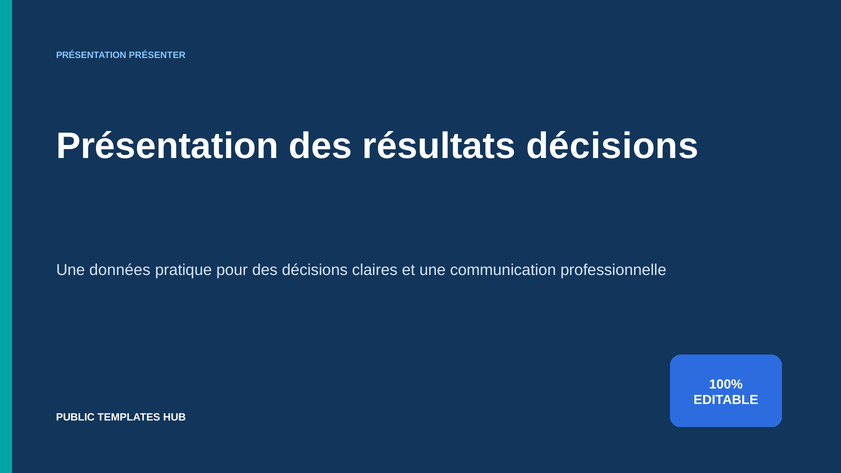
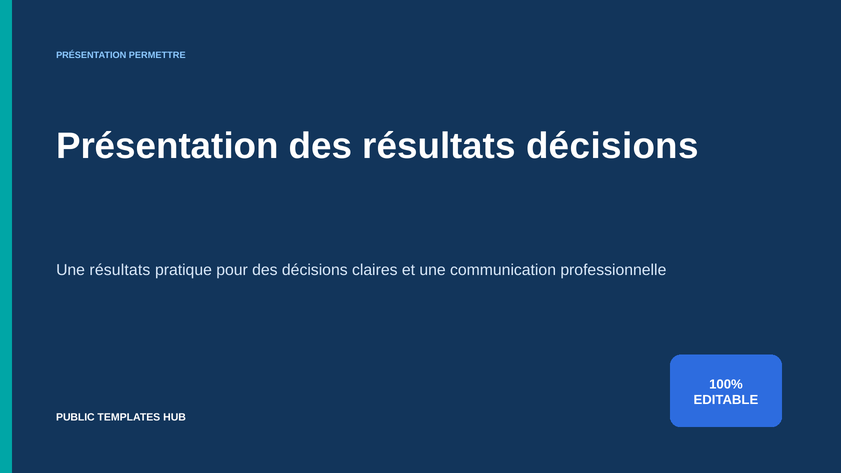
PRÉSENTER: PRÉSENTER -> PERMETTRE
Une données: données -> résultats
